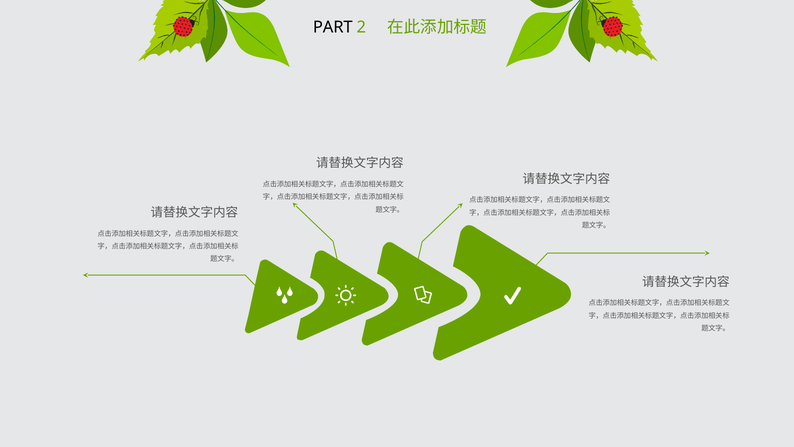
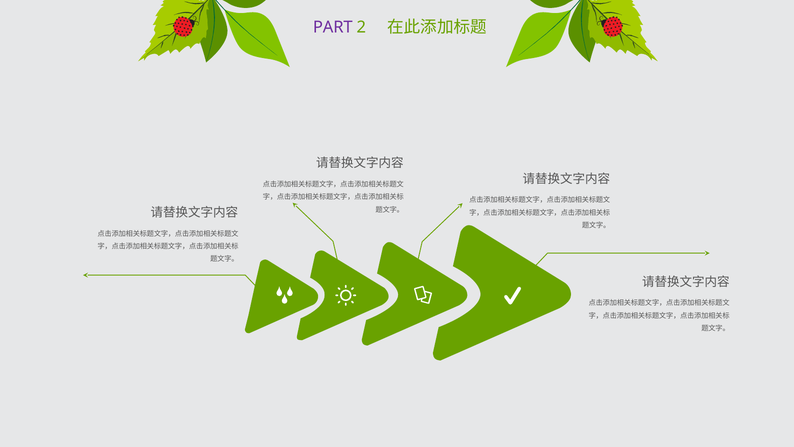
PART colour: black -> purple
